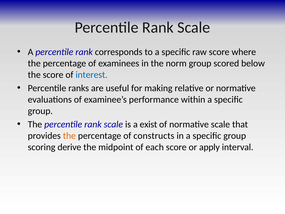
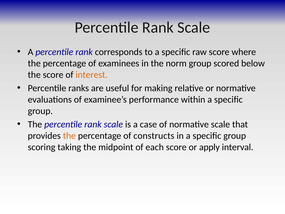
interest colour: blue -> orange
exist: exist -> case
derive: derive -> taking
